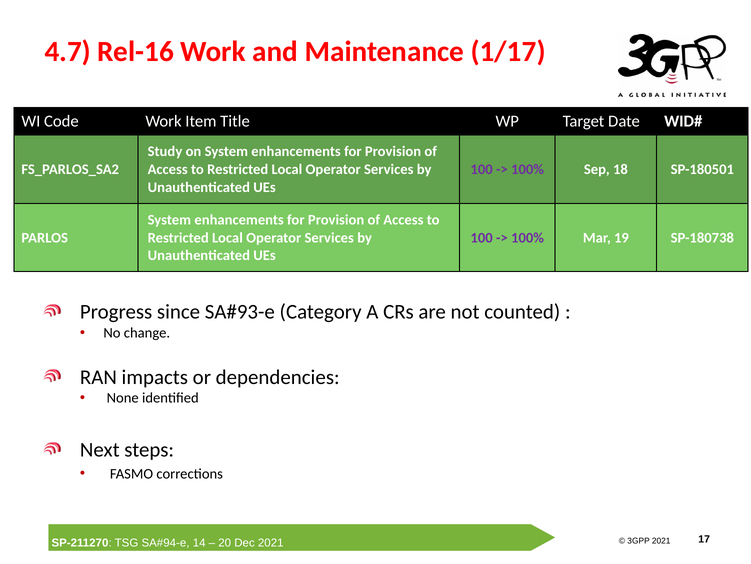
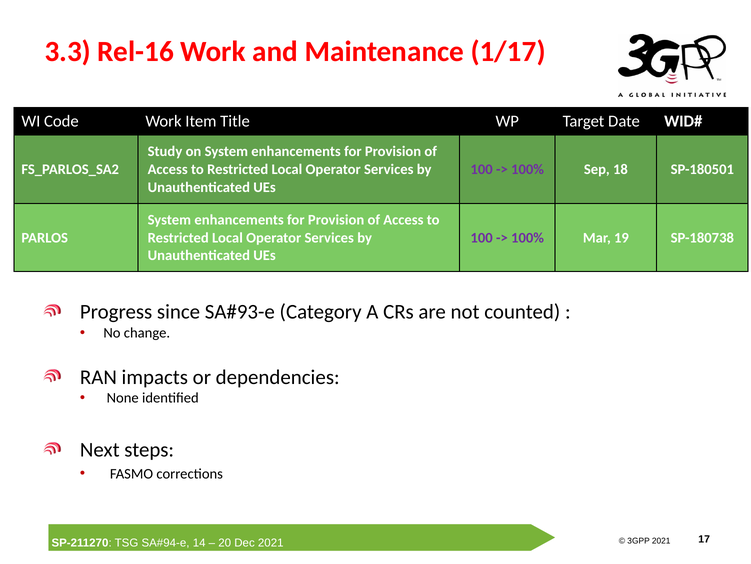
4.7: 4.7 -> 3.3
